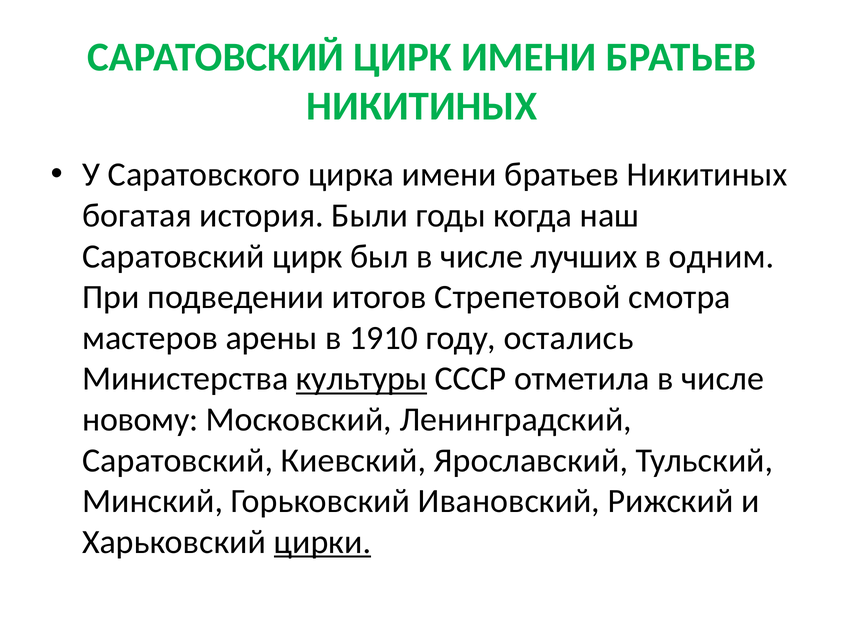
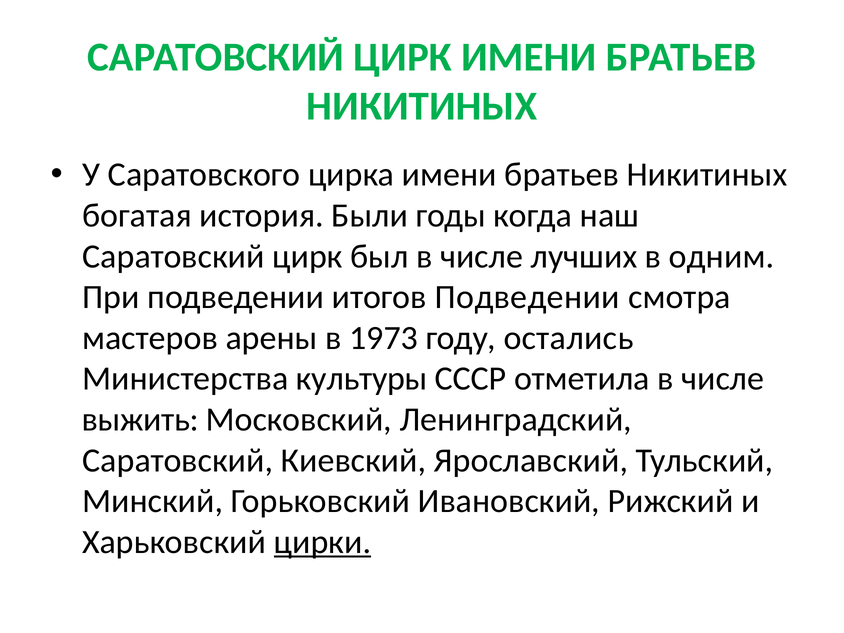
итогов Стрепетовой: Стрепетовой -> Подведении
1910: 1910 -> 1973
культуры underline: present -> none
новому: новому -> выжить
